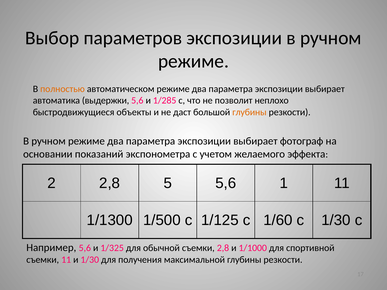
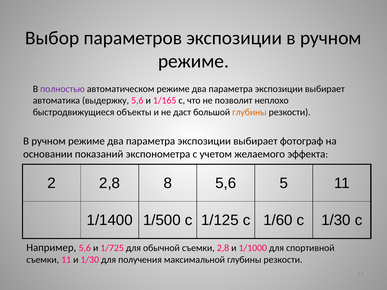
полностью colour: orange -> purple
выдержки: выдержки -> выдержку
1/285: 1/285 -> 1/165
5: 5 -> 8
1: 1 -> 5
1/1300: 1/1300 -> 1/1400
1/325: 1/325 -> 1/725
